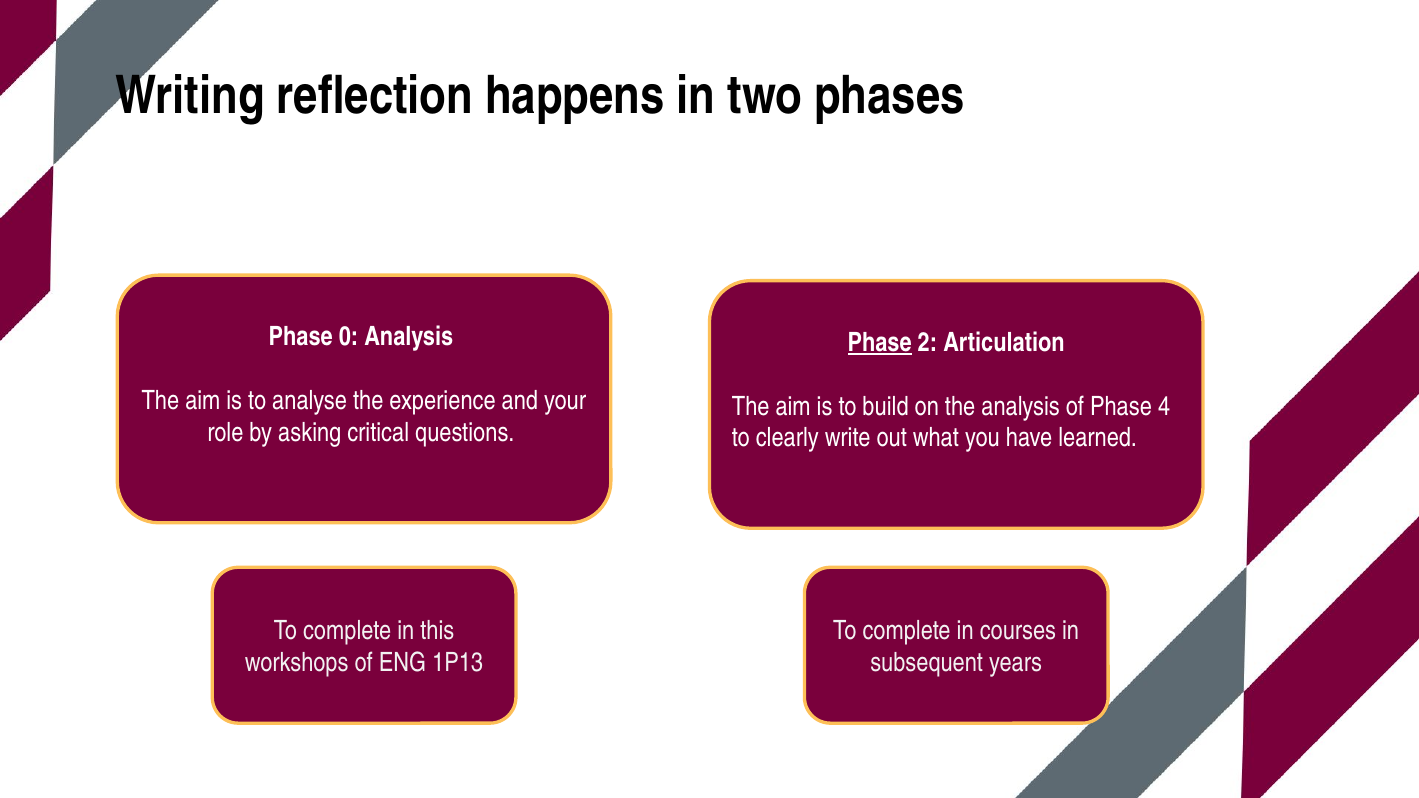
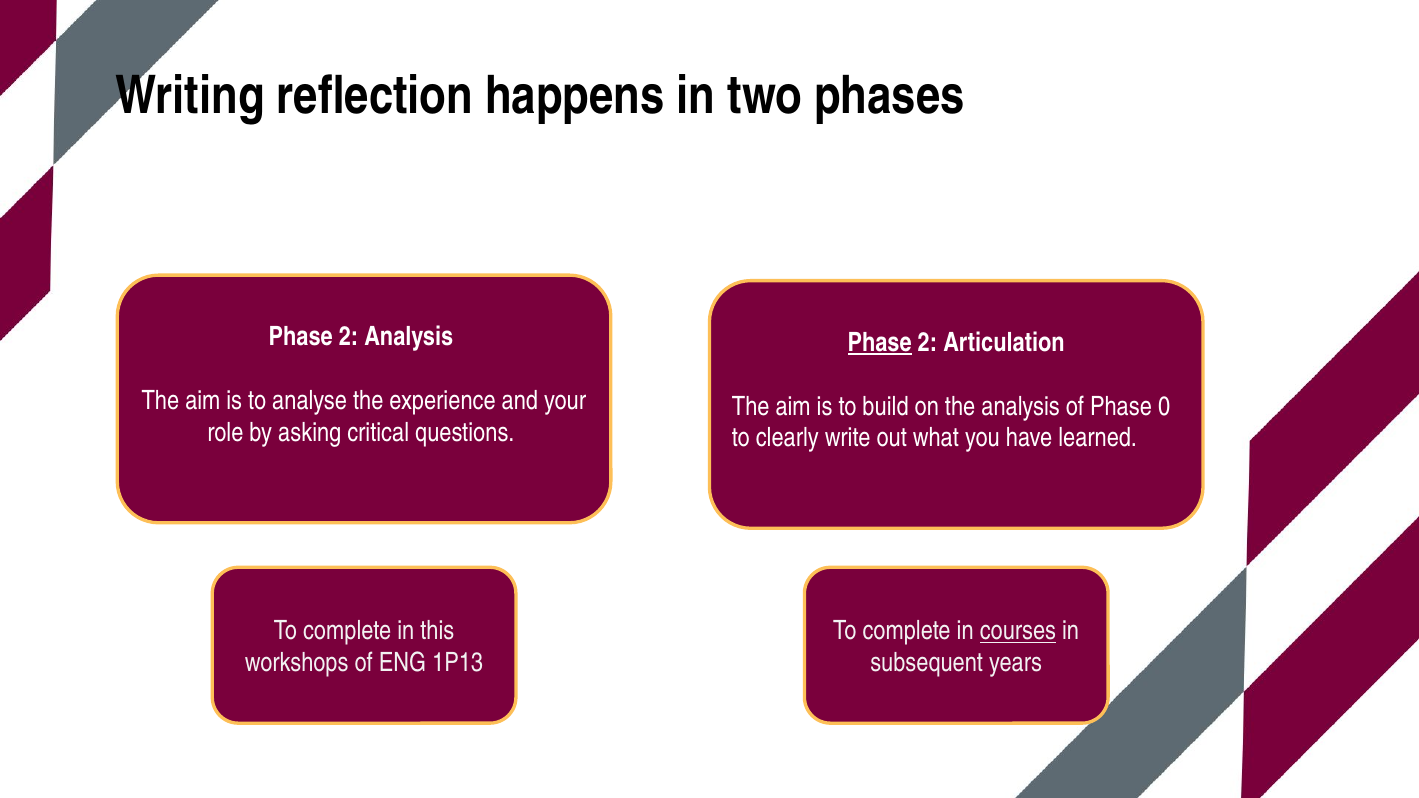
0 at (348, 337): 0 -> 2
4: 4 -> 0
courses underline: none -> present
